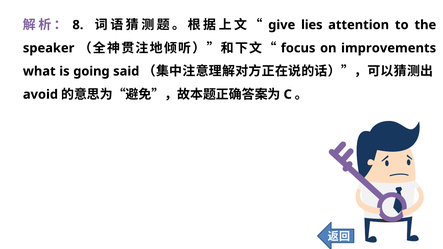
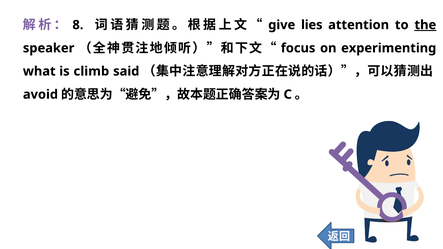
the underline: none -> present
improvements: improvements -> experimenting
going: going -> climb
